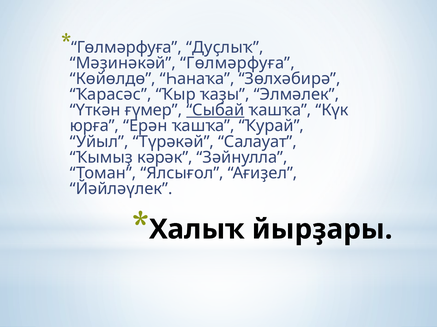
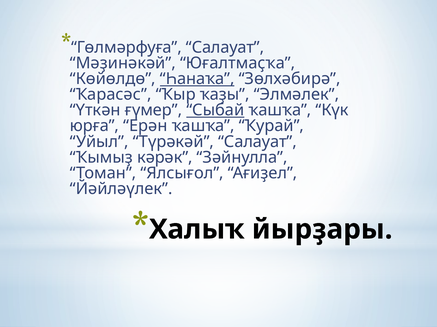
Гөлмәрфуға Дуҫлыҡ: Дуҫлыҡ -> Салауат
Мәҙинәкәй Гөлмәрфуға: Гөлмәрфуға -> Юғалтмаҫҡа
Һанаҡа underline: none -> present
